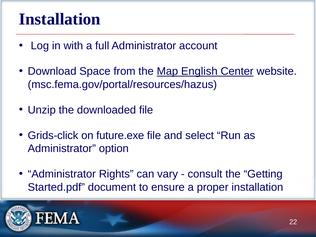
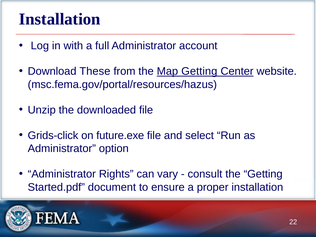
Space: Space -> These
Map English: English -> Getting
